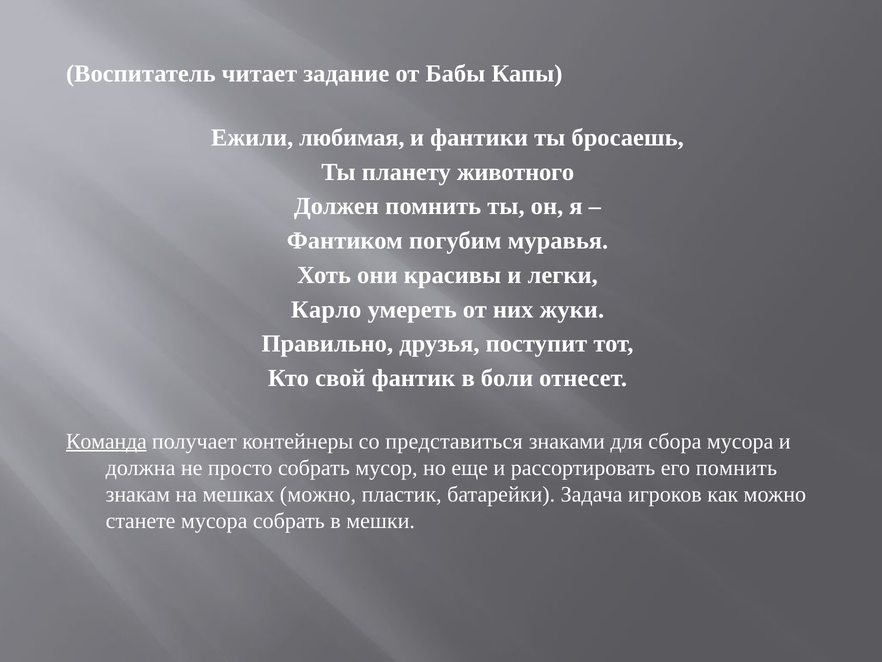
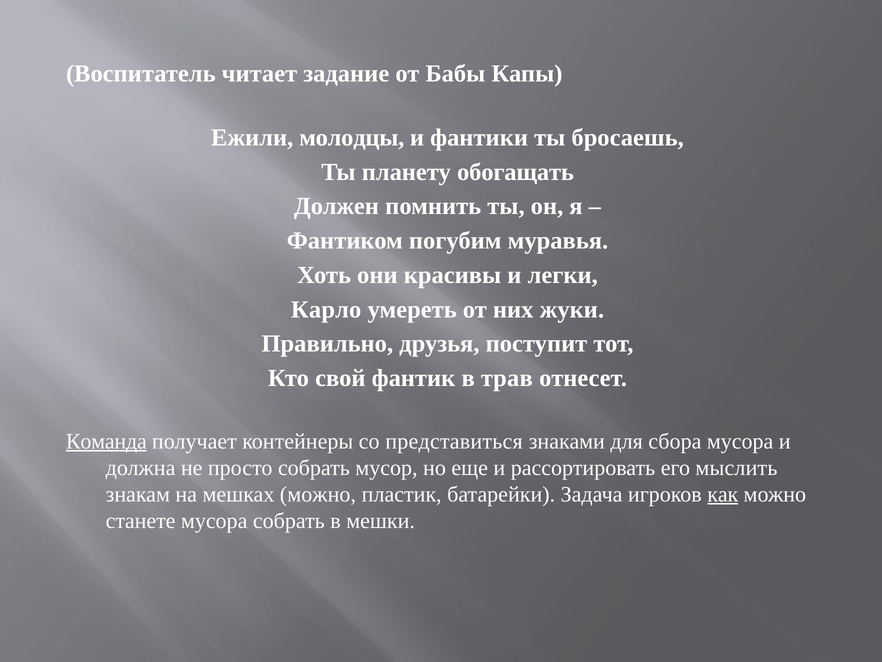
любимая: любимая -> молодцы
животного: животного -> обогащать
боли: боли -> трав
его помнить: помнить -> мыслить
как underline: none -> present
